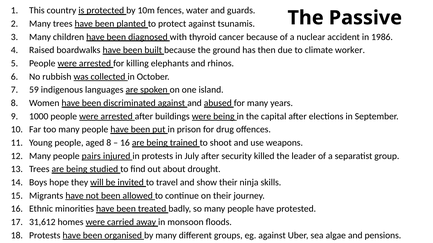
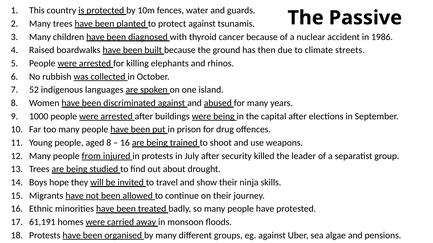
worker: worker -> streets
59: 59 -> 52
pairs: pairs -> from
31,612: 31,612 -> 61,191
